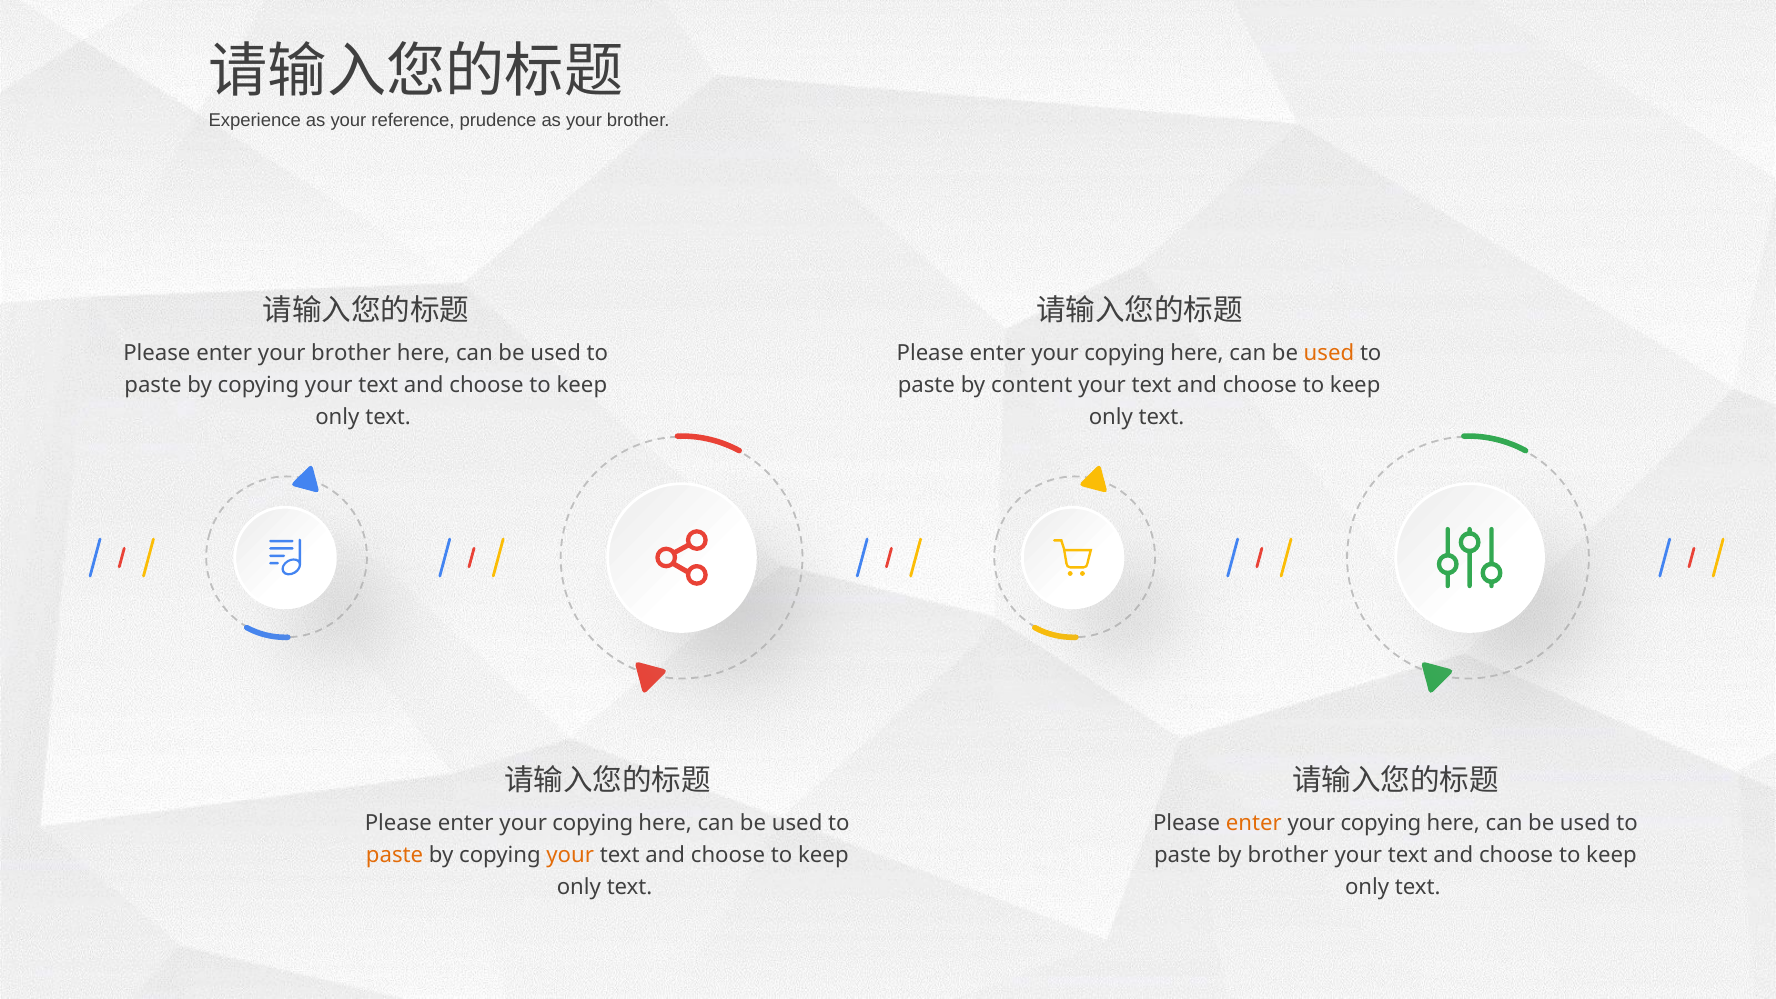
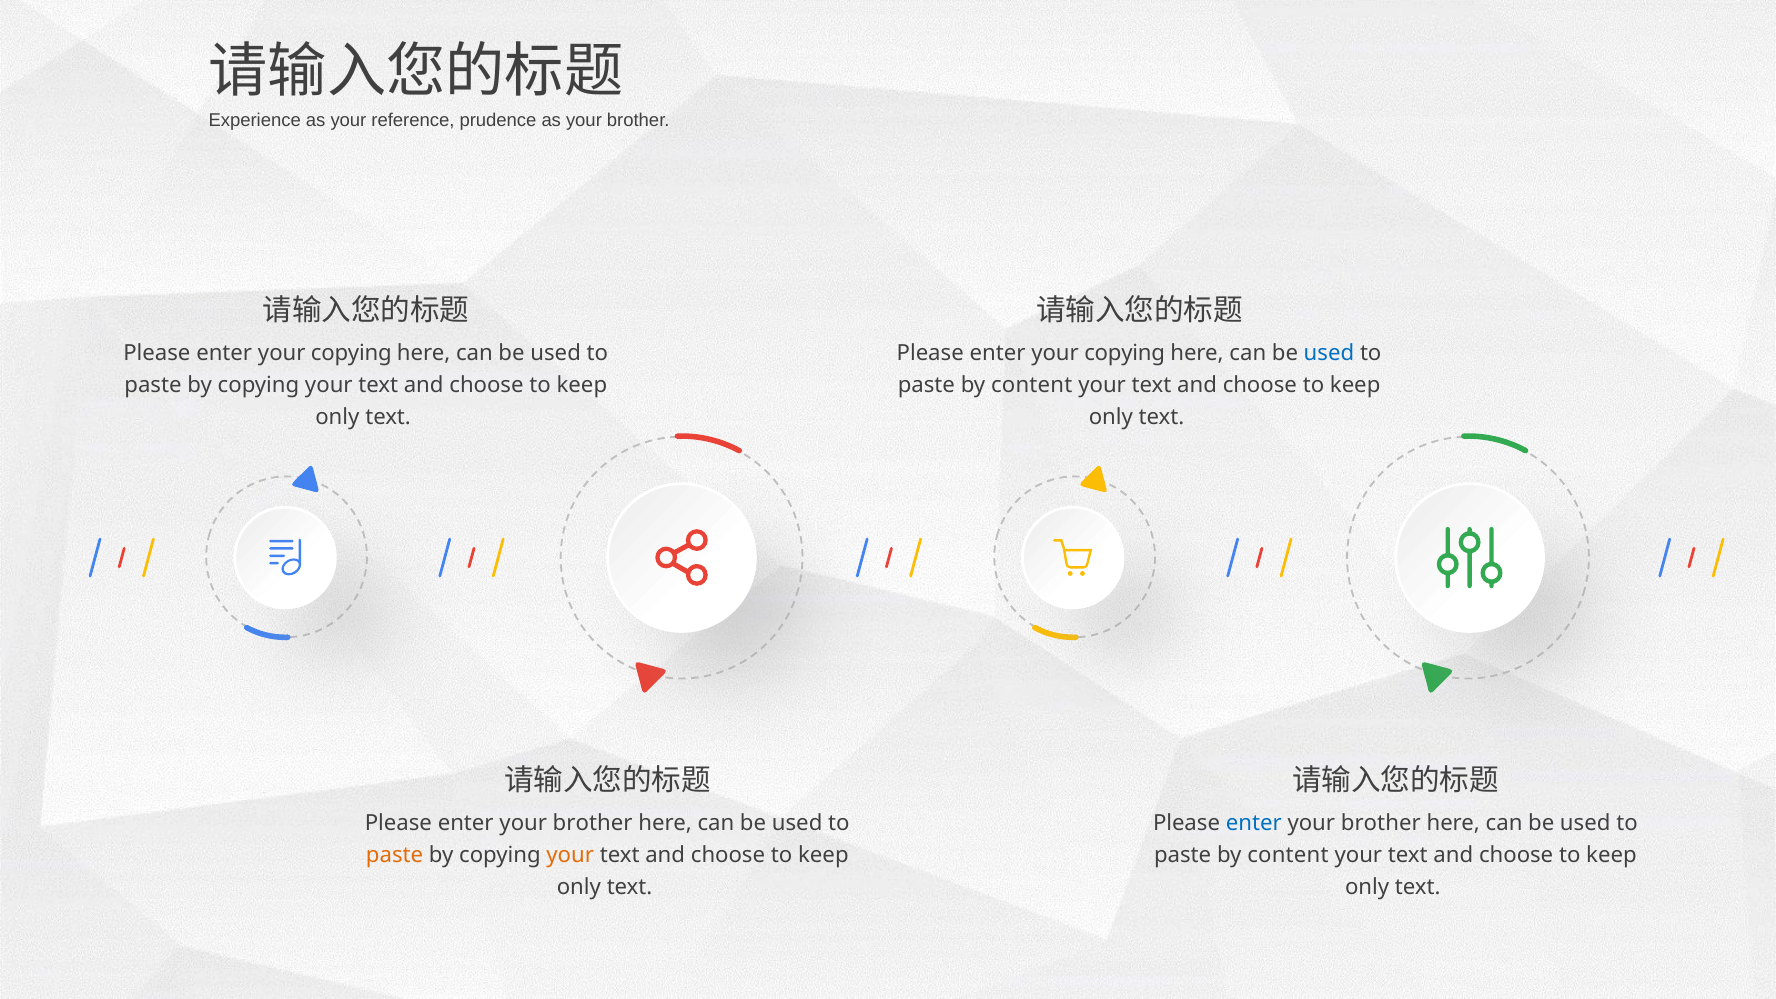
brother at (351, 353): brother -> copying
used at (1329, 353) colour: orange -> blue
copying at (593, 823): copying -> brother
enter at (1254, 823) colour: orange -> blue
copying at (1381, 823): copying -> brother
brother at (1288, 855): brother -> content
